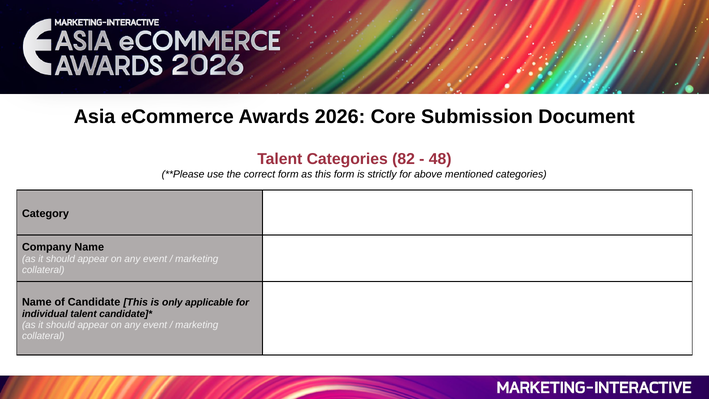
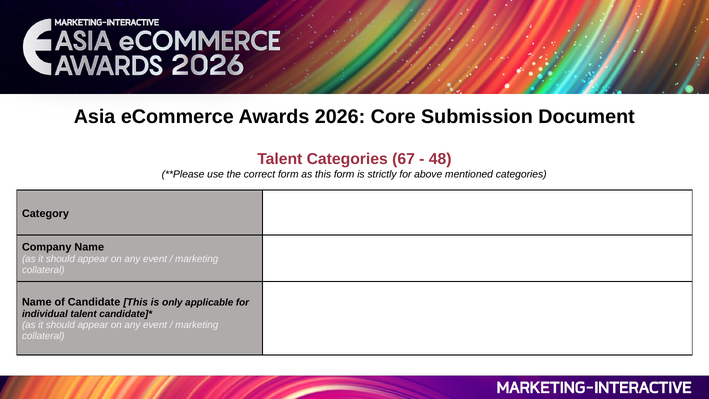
82: 82 -> 67
